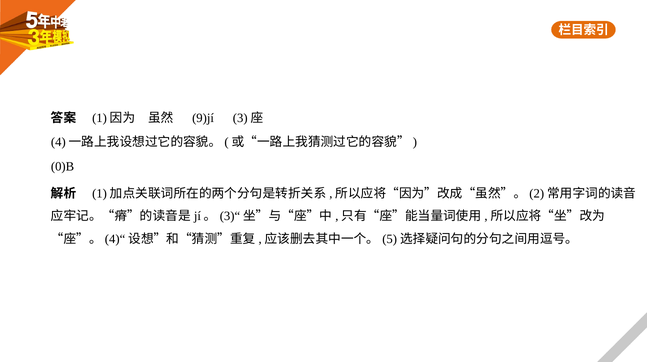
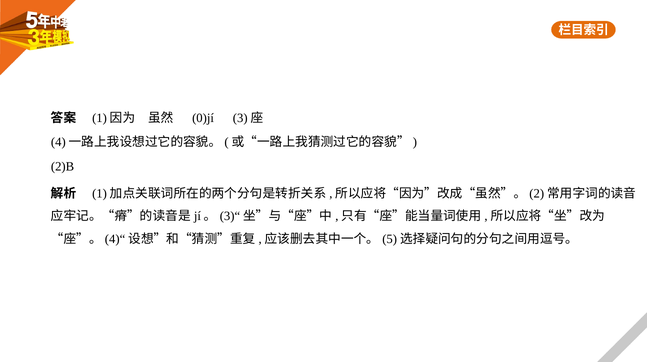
9)jí: 9)jí -> 0)jí
0)B: 0)B -> 2)B
